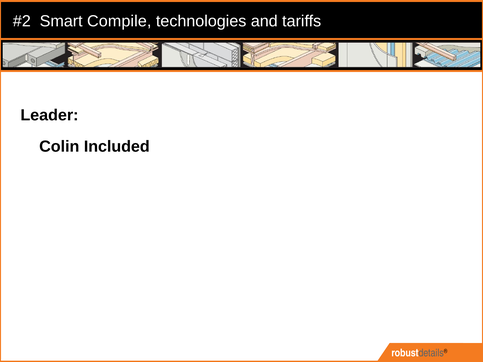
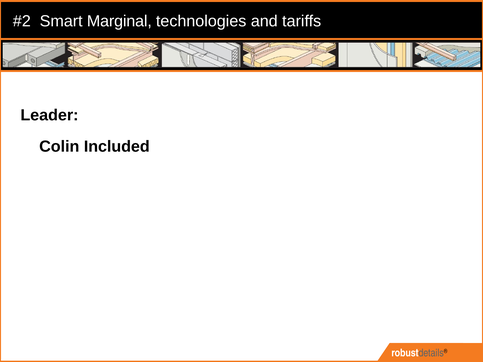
Compile: Compile -> Marginal
